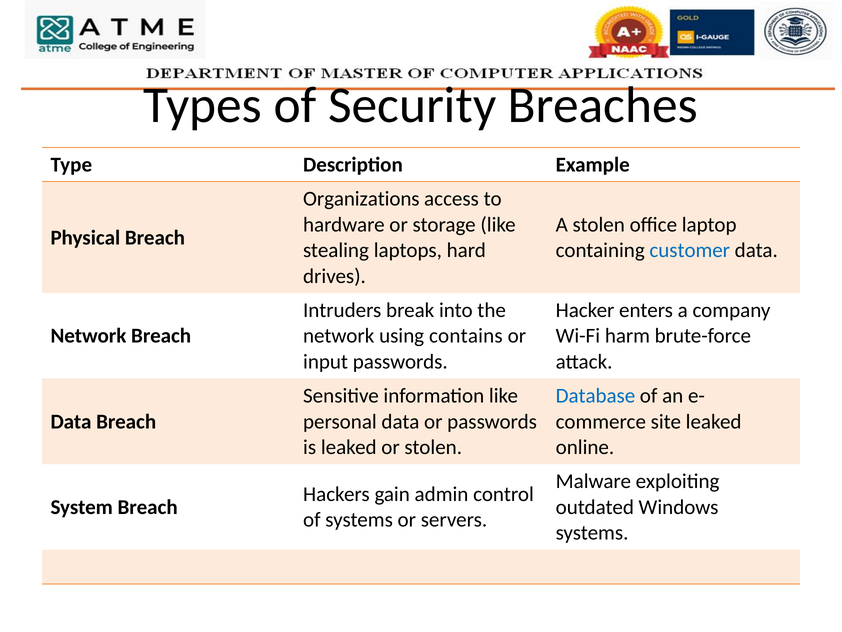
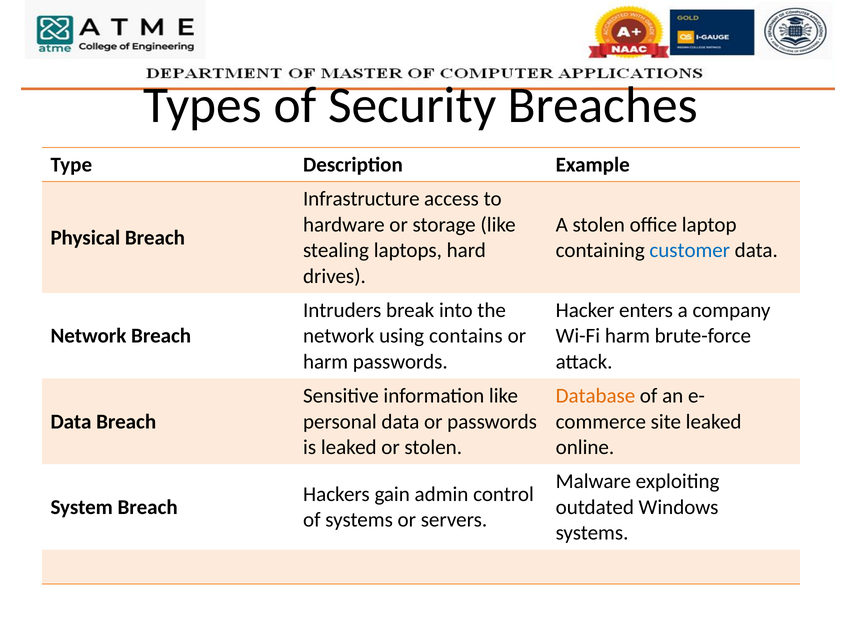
Organizations: Organizations -> Infrastructure
input at (326, 361): input -> harm
Database colour: blue -> orange
